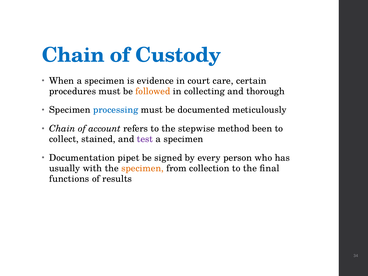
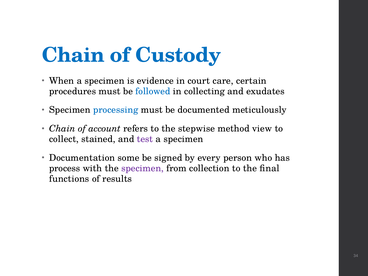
followed colour: orange -> blue
thorough: thorough -> exudates
been: been -> view
pipet: pipet -> some
usually: usually -> process
specimen at (143, 168) colour: orange -> purple
